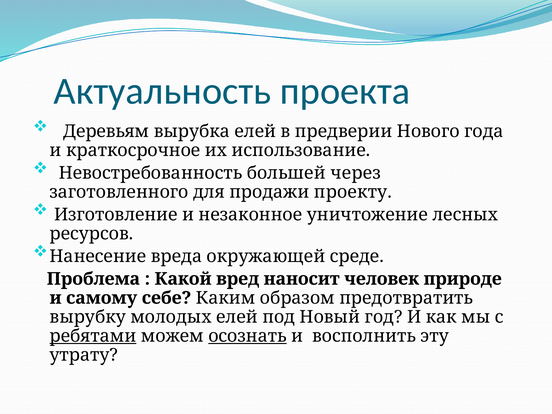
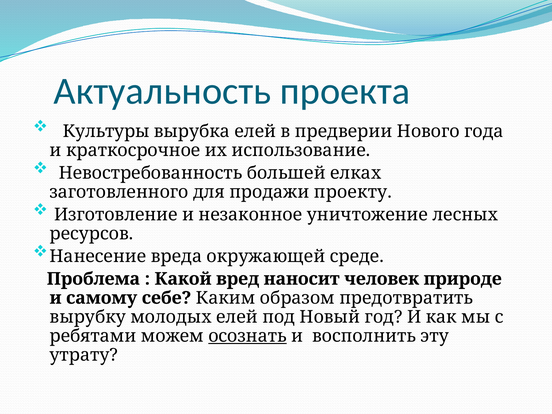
Деревьям: Деревьям -> Культуры
через: через -> елках
ребятами underline: present -> none
